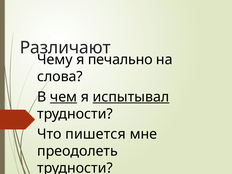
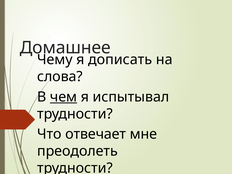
Различают: Различают -> Домашнее
печально: печально -> дописать
испытывал underline: present -> none
пишется: пишется -> отвечает
